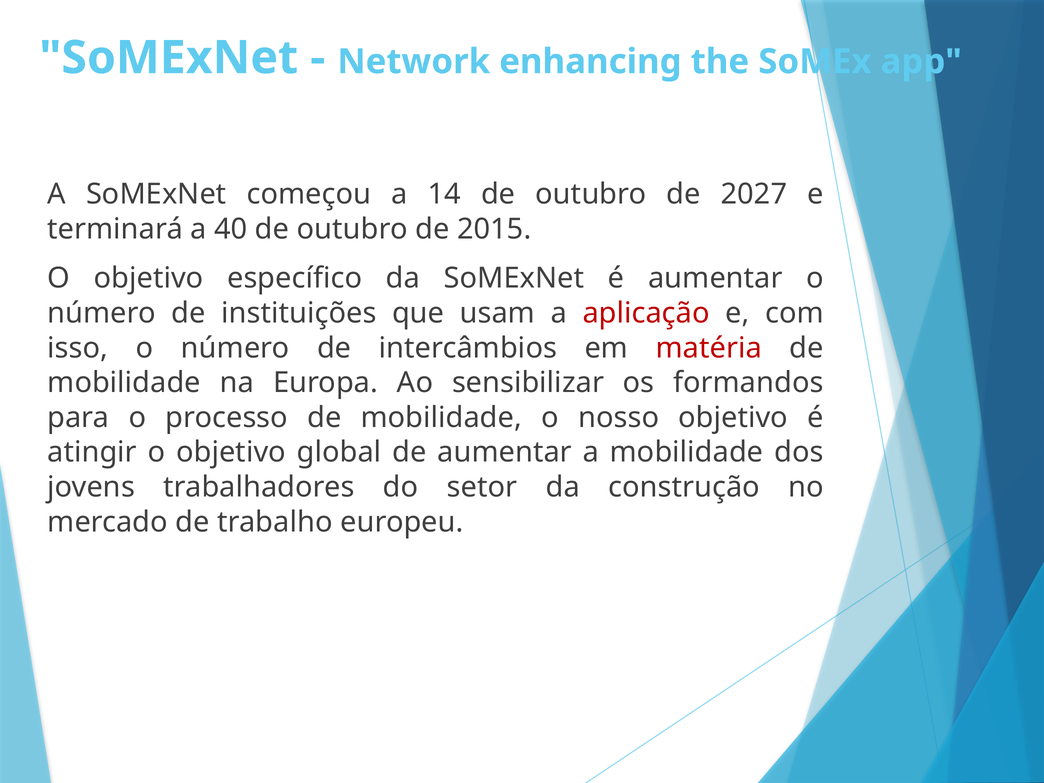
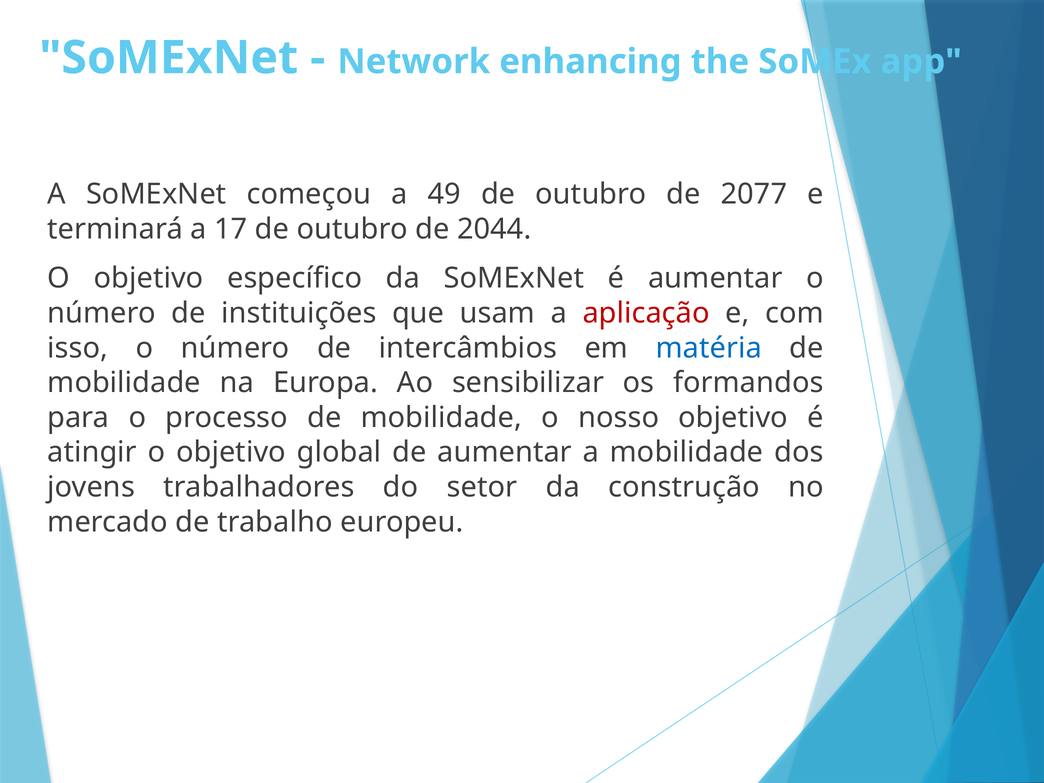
14: 14 -> 49
2027: 2027 -> 2077
40: 40 -> 17
2015: 2015 -> 2044
matéria colour: red -> blue
